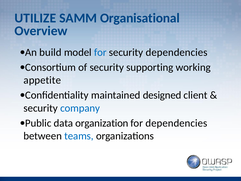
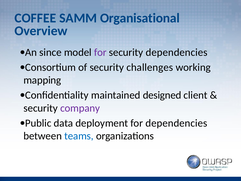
UTILIZE: UTILIZE -> COFFEE
build: build -> since
for at (100, 52) colour: blue -> purple
supporting: supporting -> challenges
appetite: appetite -> mapping
company colour: blue -> purple
organization: organization -> deployment
